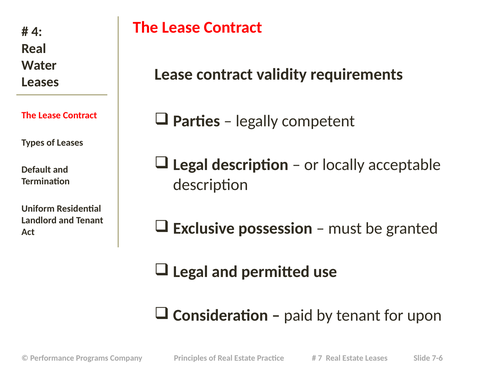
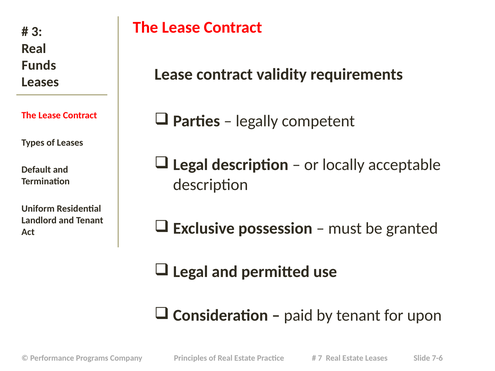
4: 4 -> 3
Water: Water -> Funds
